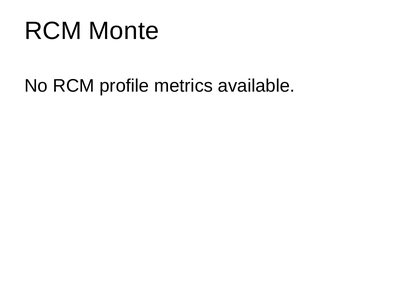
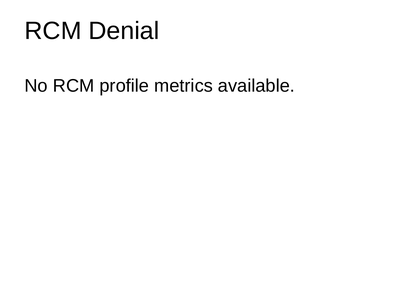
Monte: Monte -> Denial
